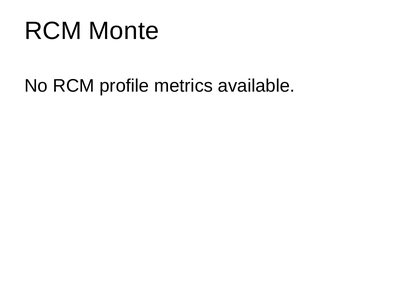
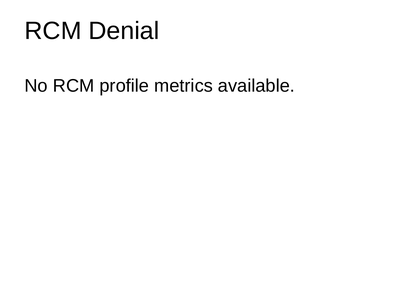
Monte: Monte -> Denial
